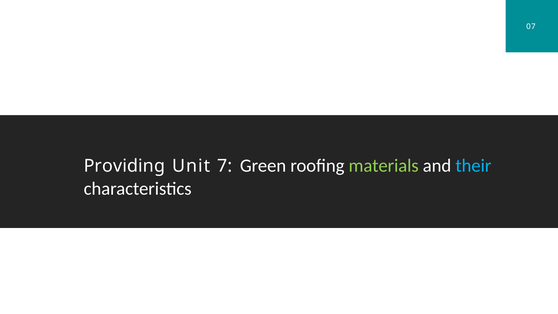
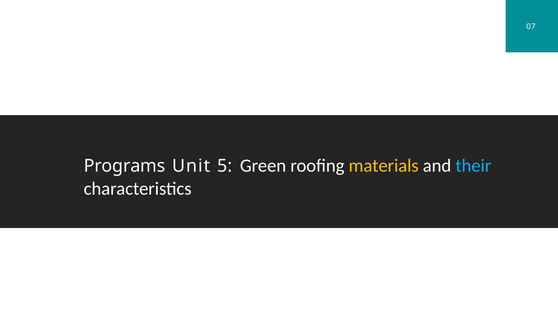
Providing: Providing -> Programs
7: 7 -> 5
materials colour: light green -> yellow
